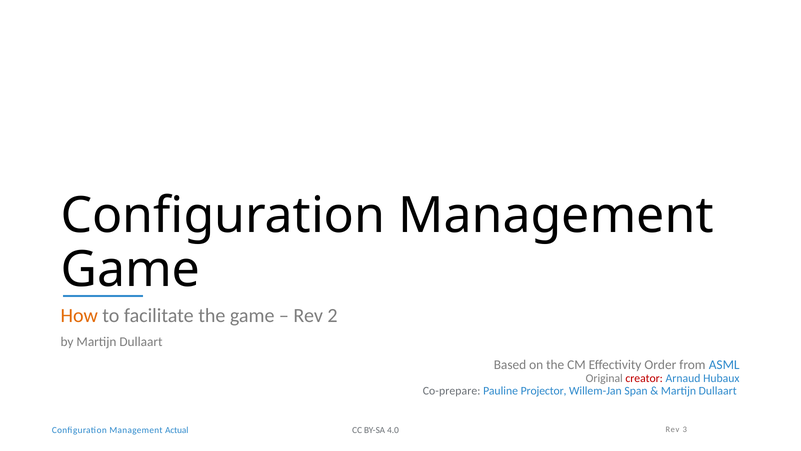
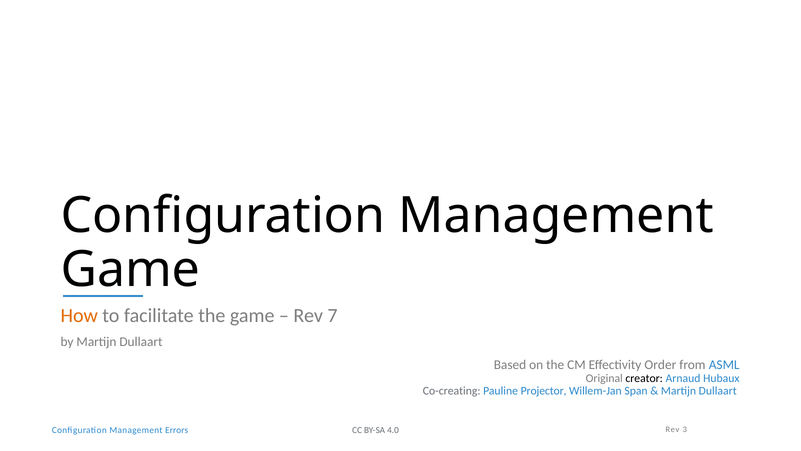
2: 2 -> 7
creator colour: red -> black
Co-prepare: Co-prepare -> Co-creating
Actual: Actual -> Errors
